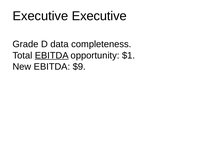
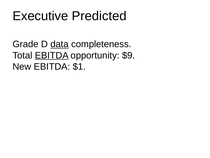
Executive Executive: Executive -> Predicted
data underline: none -> present
$1: $1 -> $9
$9: $9 -> $1
